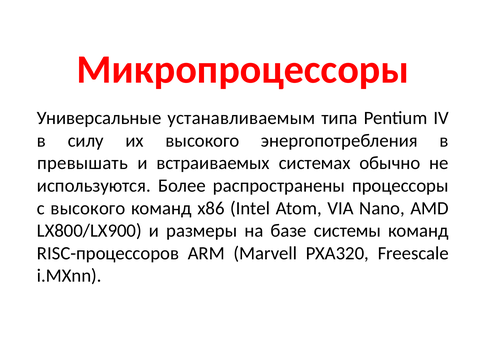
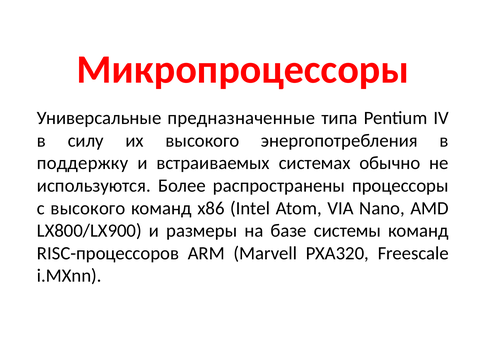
устанавливаемым: устанавливаемым -> предназначенные
превышать: превышать -> поддержку
